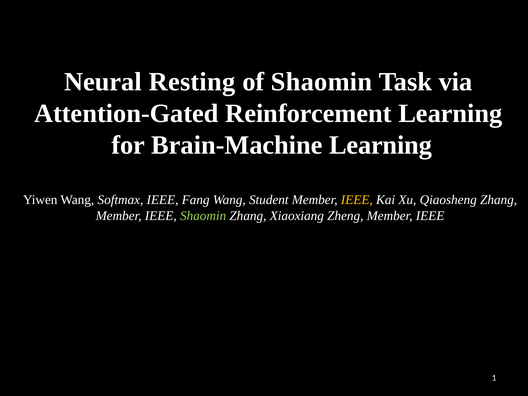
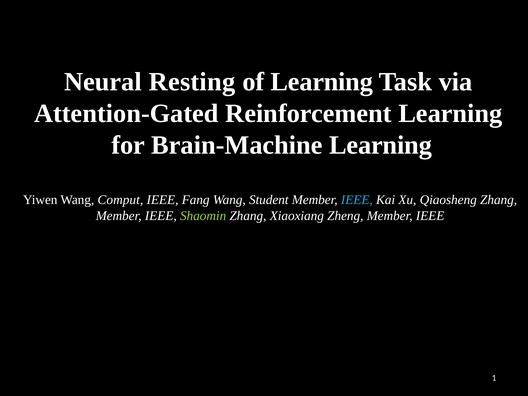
of Shaomin: Shaomin -> Learning
Softmax: Softmax -> Comput
IEEE at (357, 200) colour: yellow -> light blue
